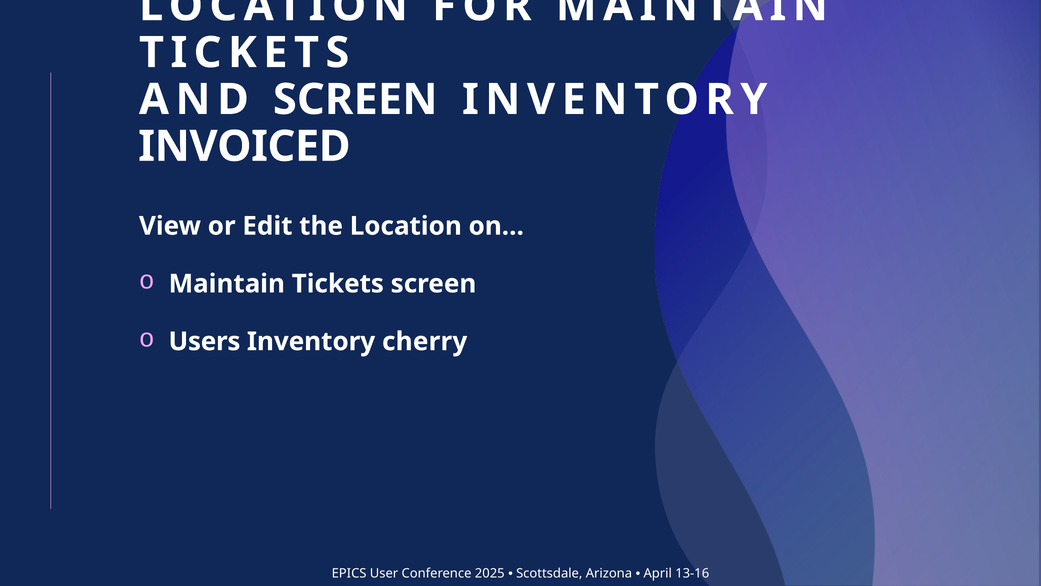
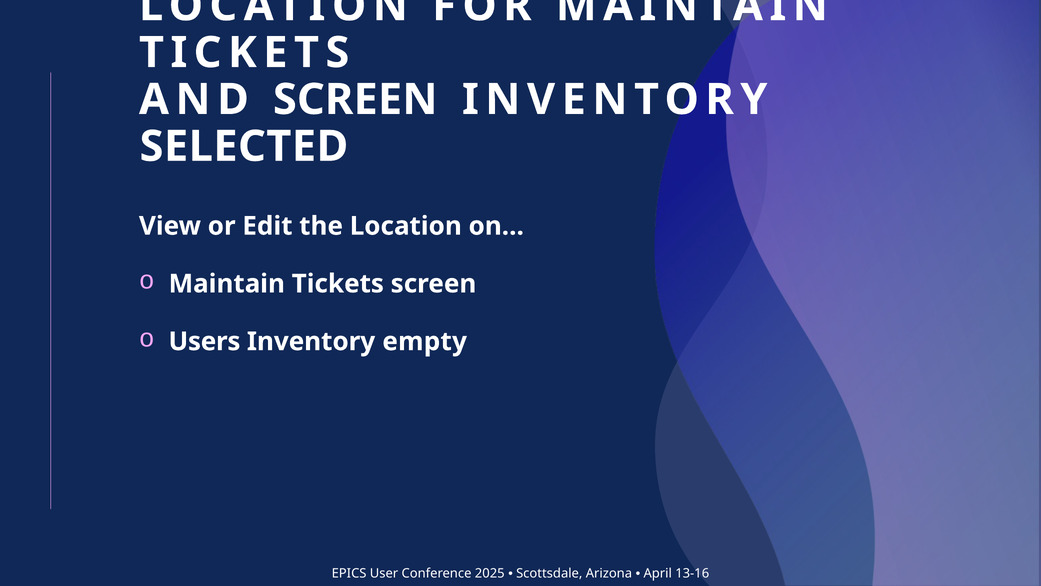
INVOICED: INVOICED -> SELECTED
cherry: cherry -> empty
